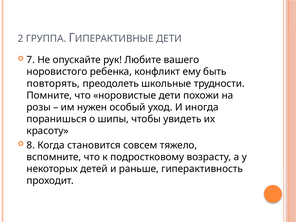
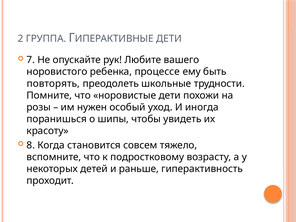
конфликт: конфликт -> процессе
